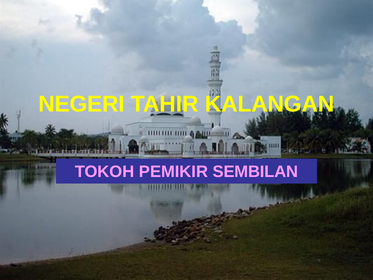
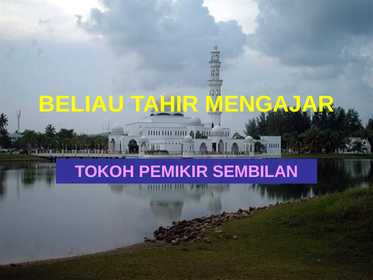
NEGERI: NEGERI -> BELIAU
KALANGAN: KALANGAN -> MENGAJAR
